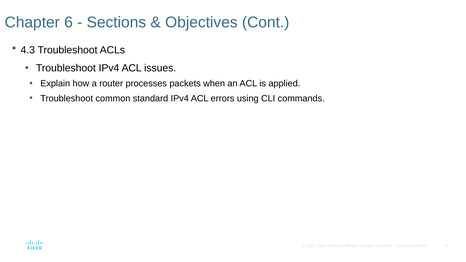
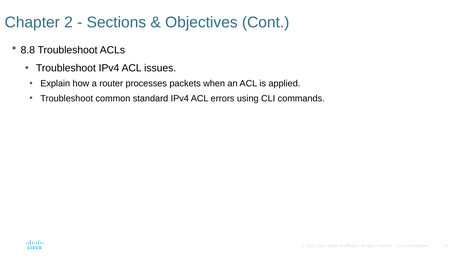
6: 6 -> 2
4.3: 4.3 -> 8.8
